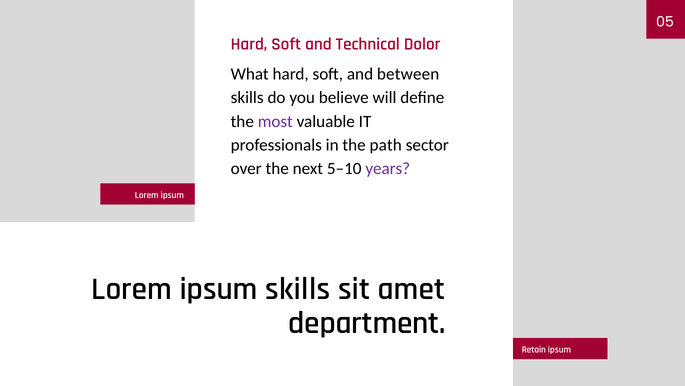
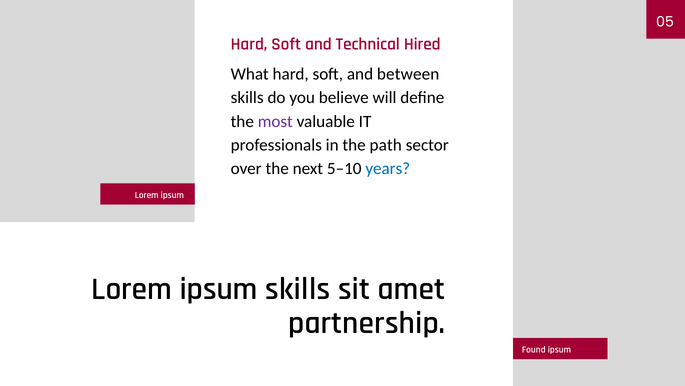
Dolor: Dolor -> Hired
years colour: purple -> blue
department: department -> partnership
Retain: Retain -> Found
